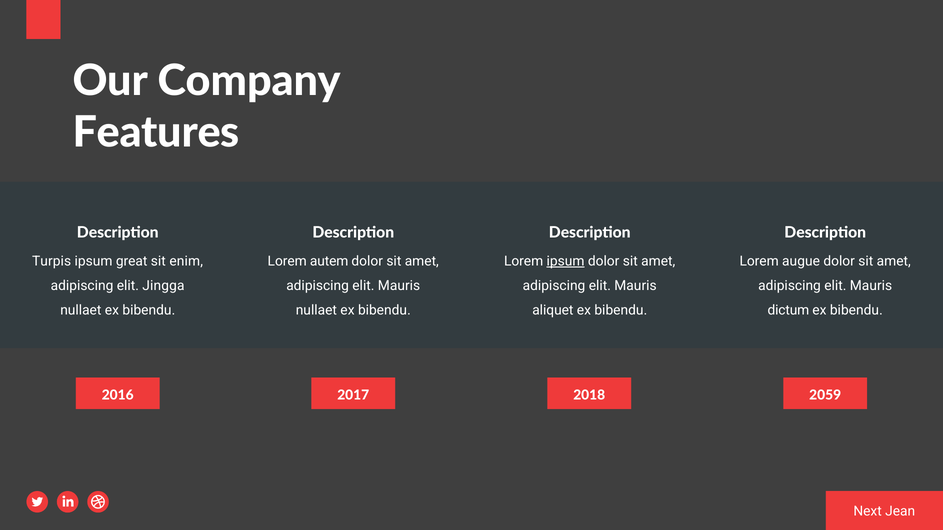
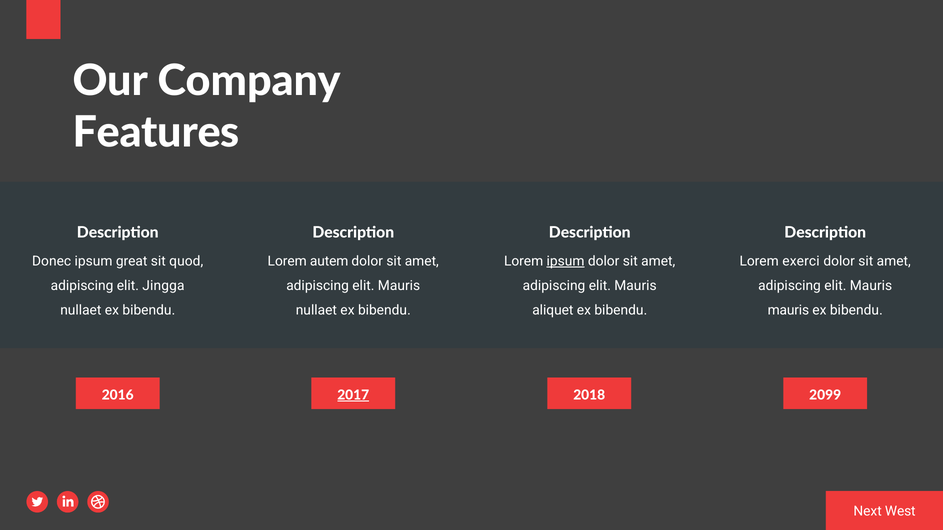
Turpis: Turpis -> Donec
enim: enim -> quod
augue: augue -> exerci
dictum at (788, 311): dictum -> mauris
2017 underline: none -> present
2059: 2059 -> 2099
Jean: Jean -> West
